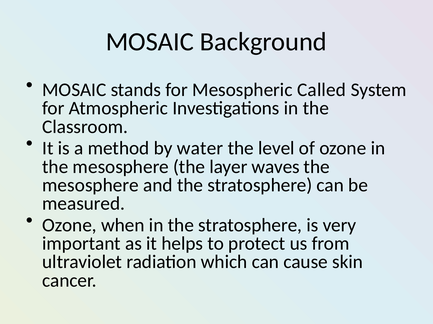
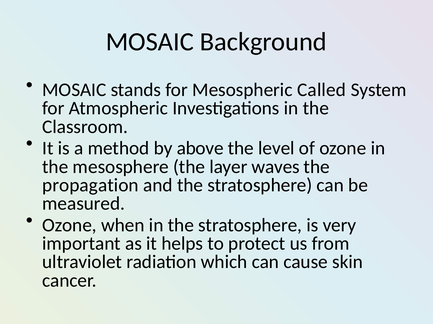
water: water -> above
mesosphere at (91, 186): mesosphere -> propagation
